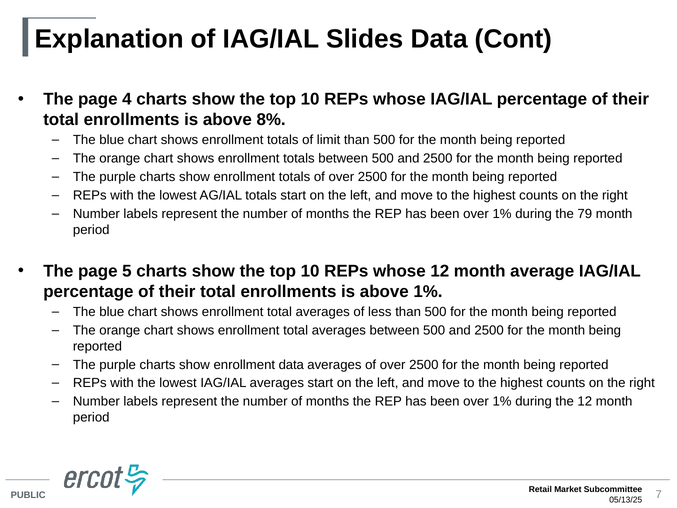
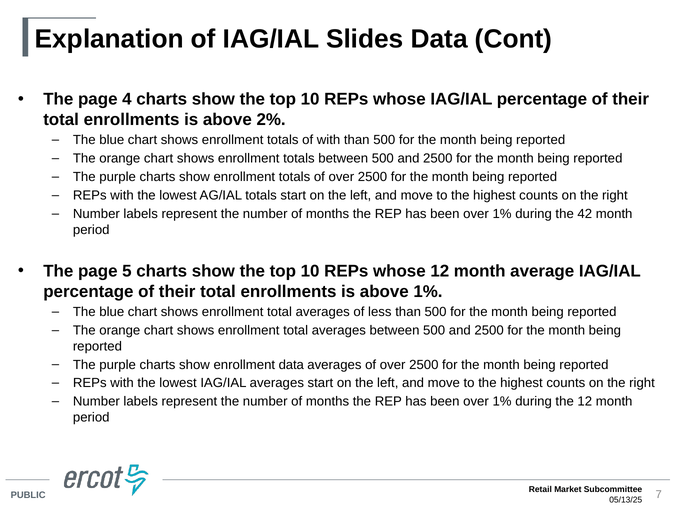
8%: 8% -> 2%
of limit: limit -> with
79: 79 -> 42
